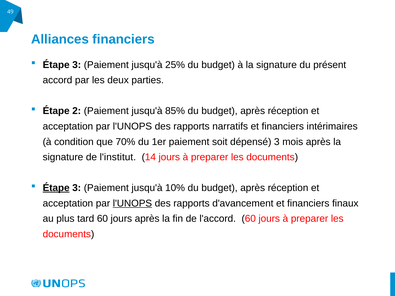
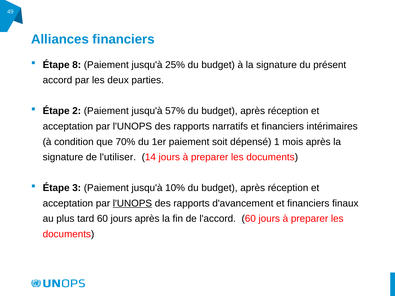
3 at (77, 65): 3 -> 8
85%: 85% -> 57%
dépensé 3: 3 -> 1
l'institut: l'institut -> l'utiliser
Étape at (56, 188) underline: present -> none
